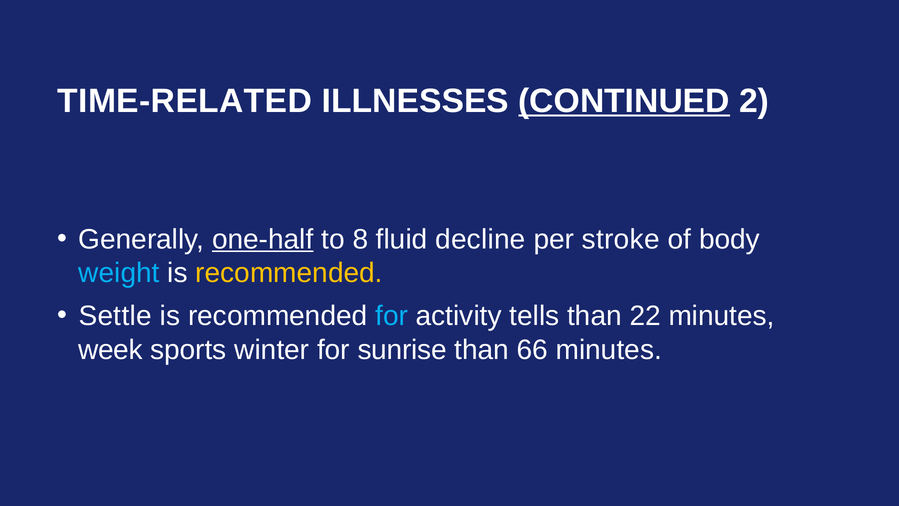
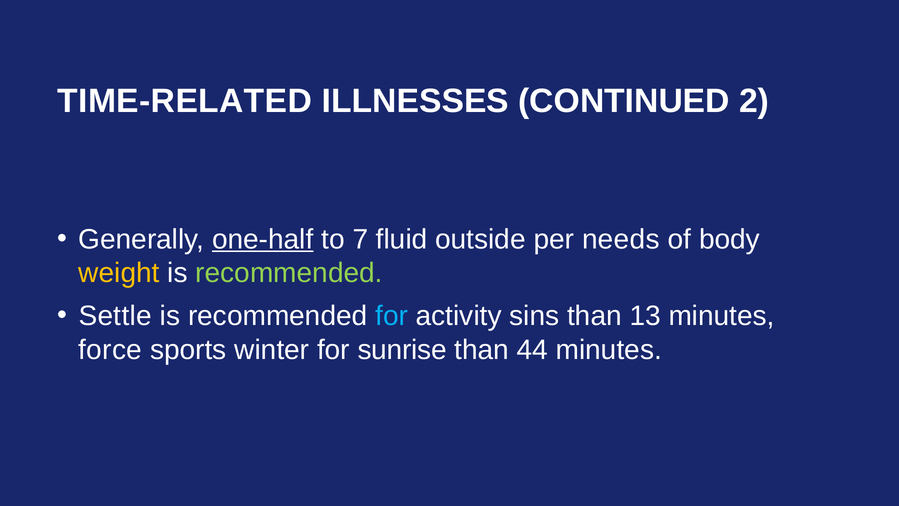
CONTINUED underline: present -> none
8: 8 -> 7
decline: decline -> outside
stroke: stroke -> needs
weight colour: light blue -> yellow
recommended at (289, 273) colour: yellow -> light green
tells: tells -> sins
22: 22 -> 13
week: week -> force
66: 66 -> 44
